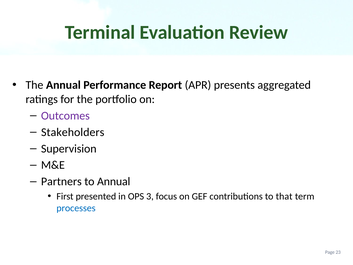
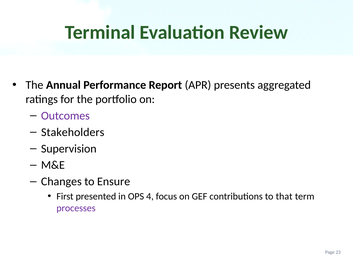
Partners: Partners -> Changes
to Annual: Annual -> Ensure
3: 3 -> 4
processes colour: blue -> purple
